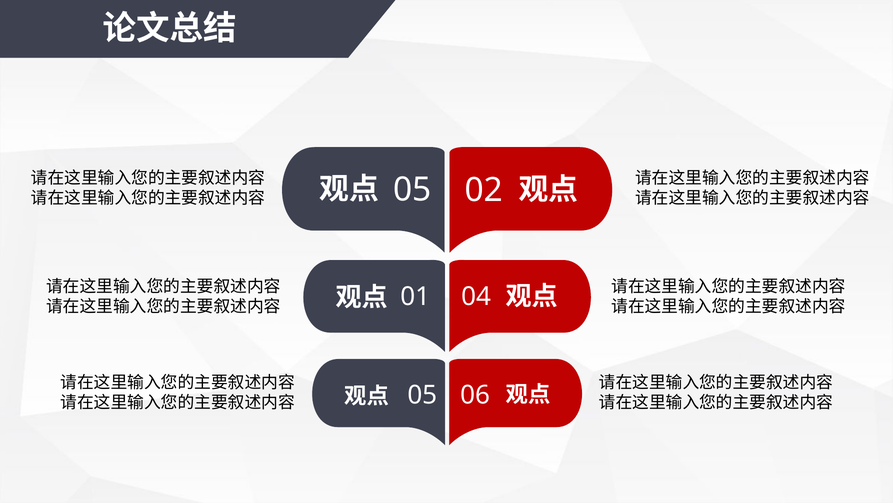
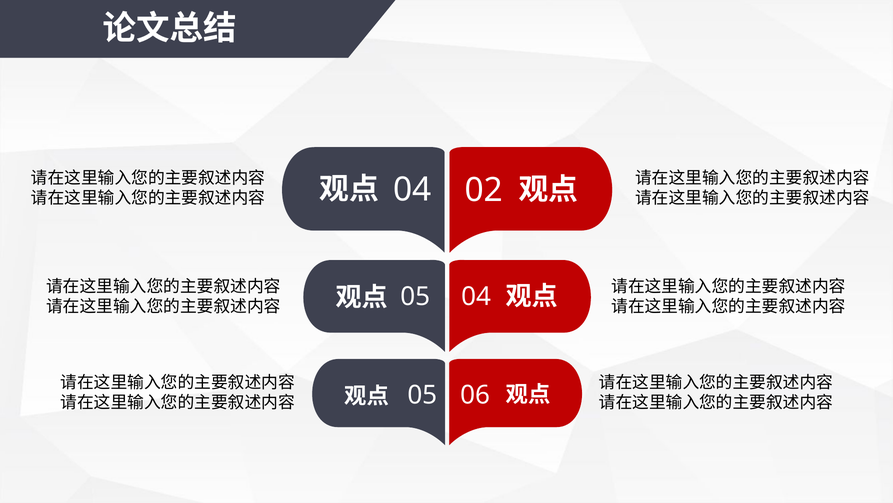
05 at (412, 190): 05 -> 04
01 at (415, 296): 01 -> 05
